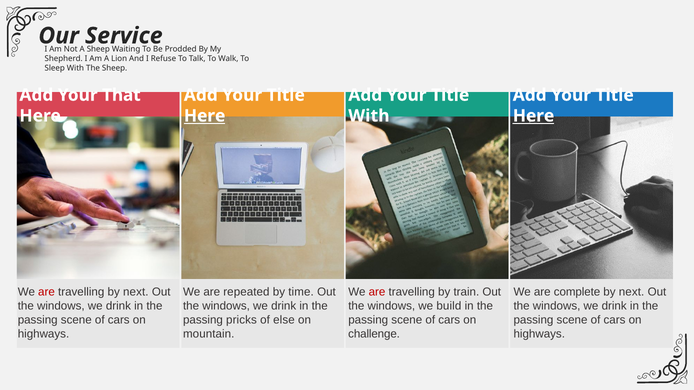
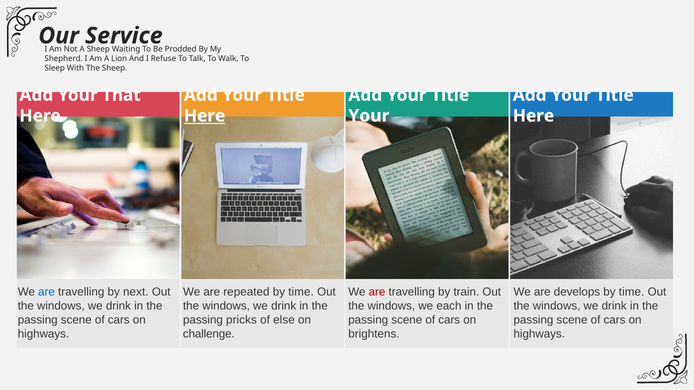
With at (369, 116): With -> Your
Here at (533, 116) underline: present -> none
are at (46, 292) colour: red -> blue
complete: complete -> develops
next at (632, 292): next -> time
build: build -> each
mountain: mountain -> challenge
challenge: challenge -> brightens
